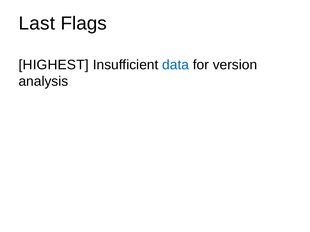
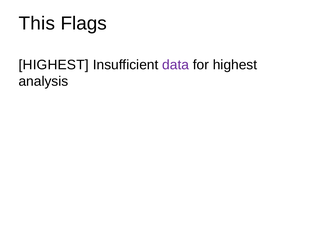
Last: Last -> This
data colour: blue -> purple
for version: version -> highest
